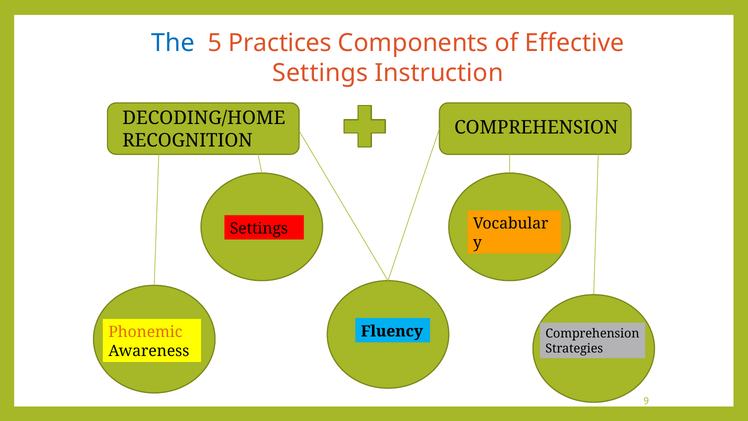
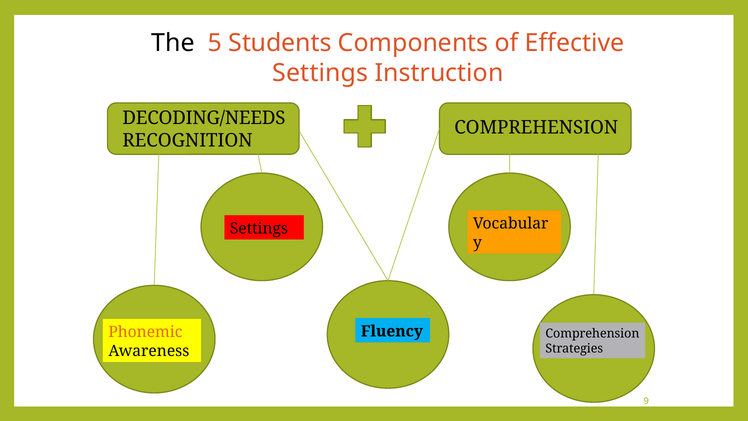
The colour: blue -> black
Practices: Practices -> Students
DECODING/HOME: DECODING/HOME -> DECODING/NEEDS
